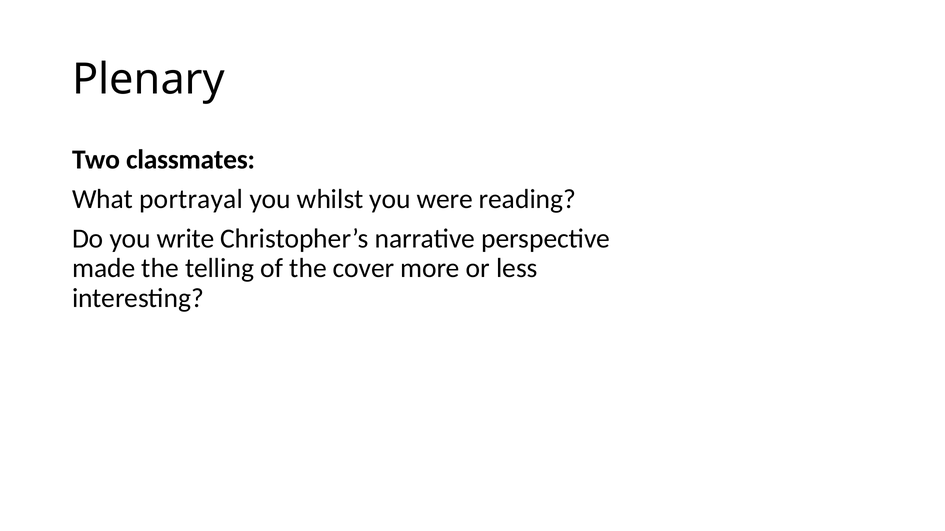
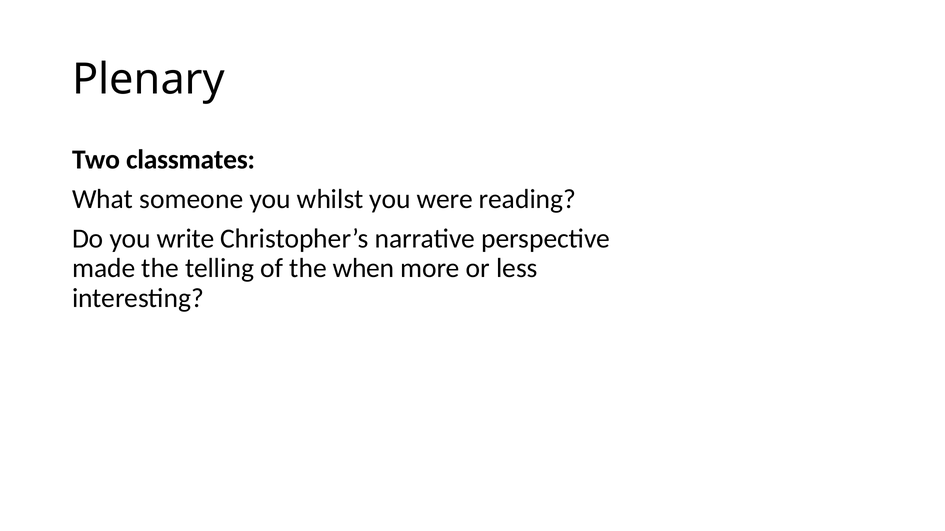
portrayal: portrayal -> someone
cover: cover -> when
